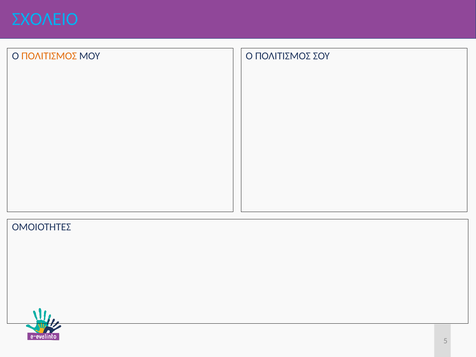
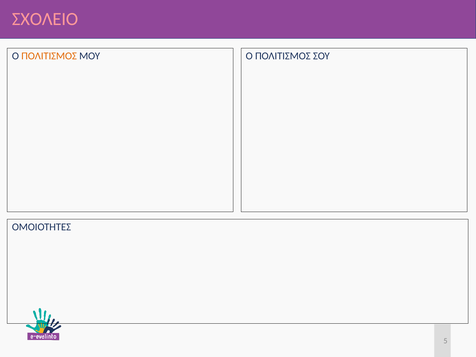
ΣΧΟΛΕΙΟ colour: light blue -> pink
